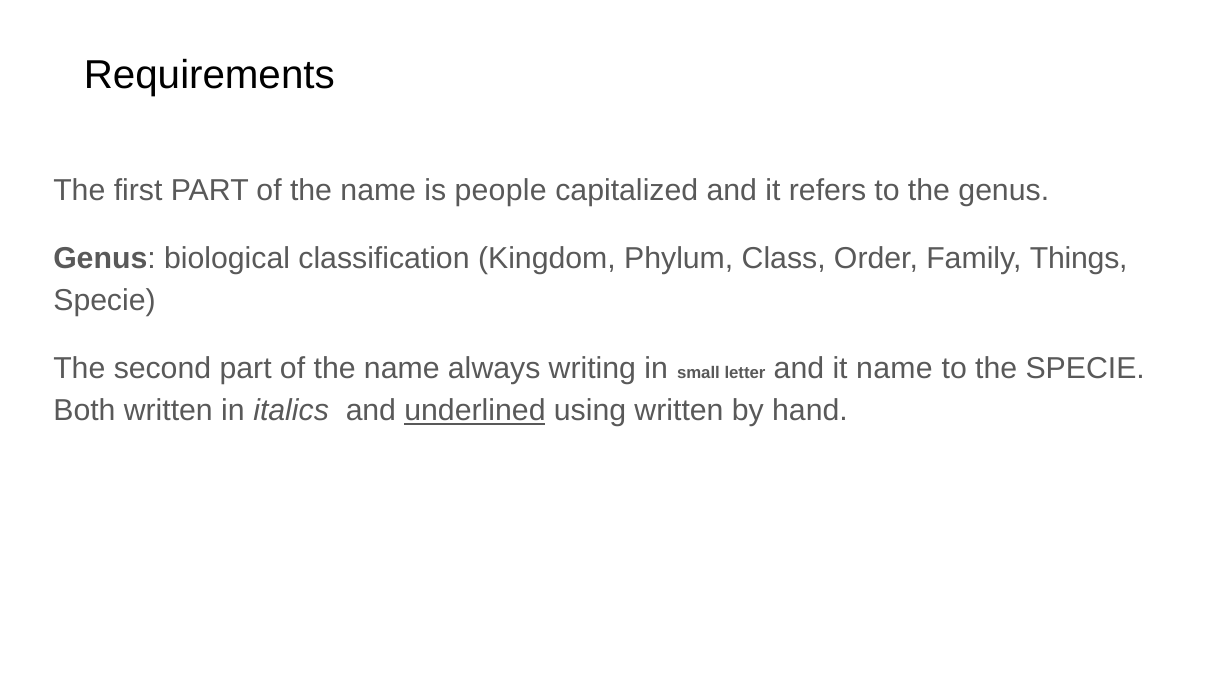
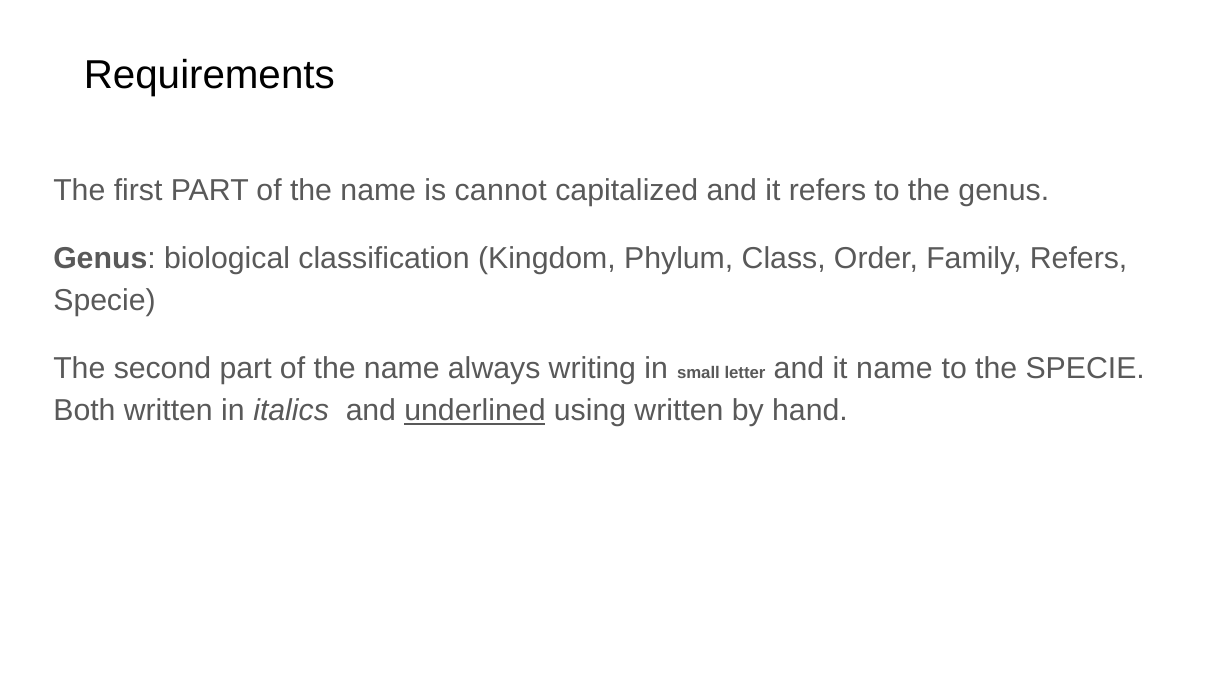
people: people -> cannot
Family Things: Things -> Refers
